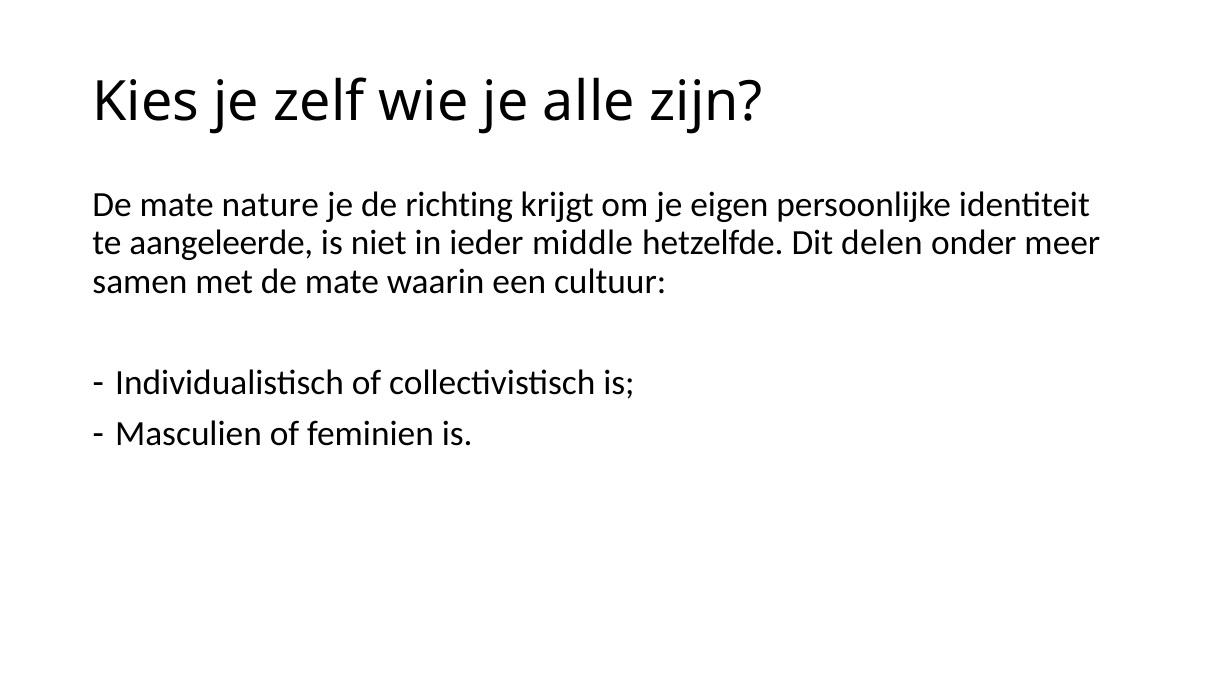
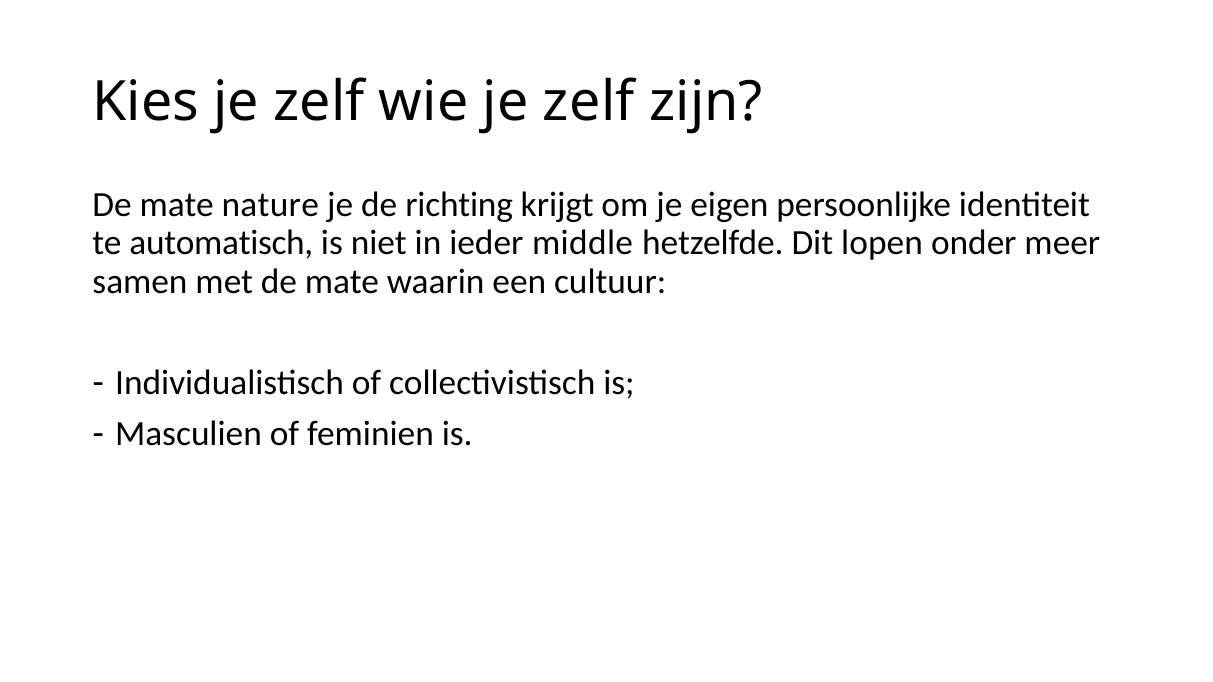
wie je alle: alle -> zelf
aangeleerde: aangeleerde -> automatisch
delen: delen -> lopen
